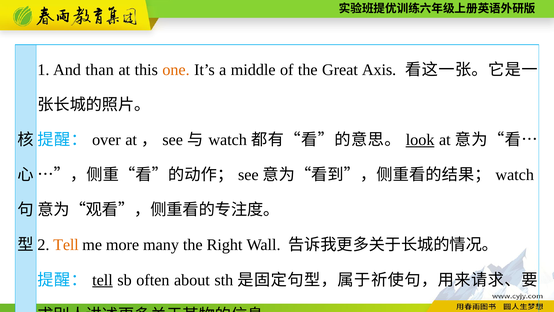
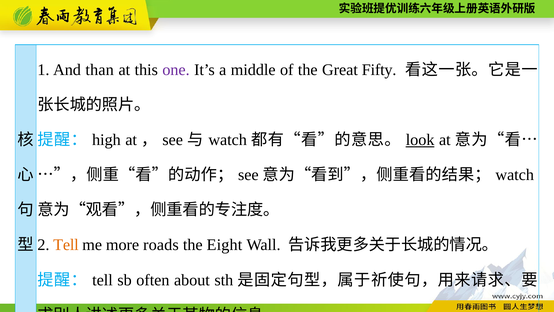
one colour: orange -> purple
Axis: Axis -> Fifty
over: over -> high
many: many -> roads
Right: Right -> Eight
tell at (102, 280) underline: present -> none
